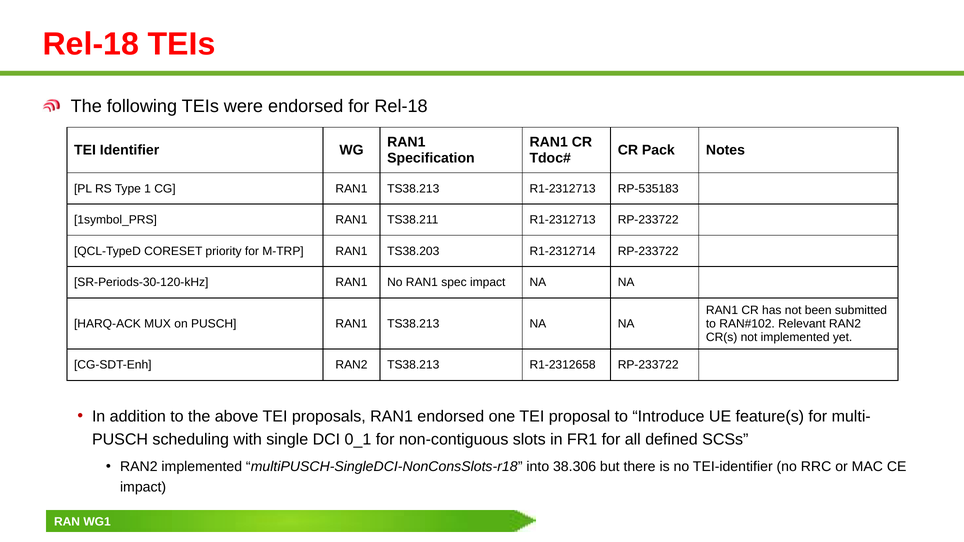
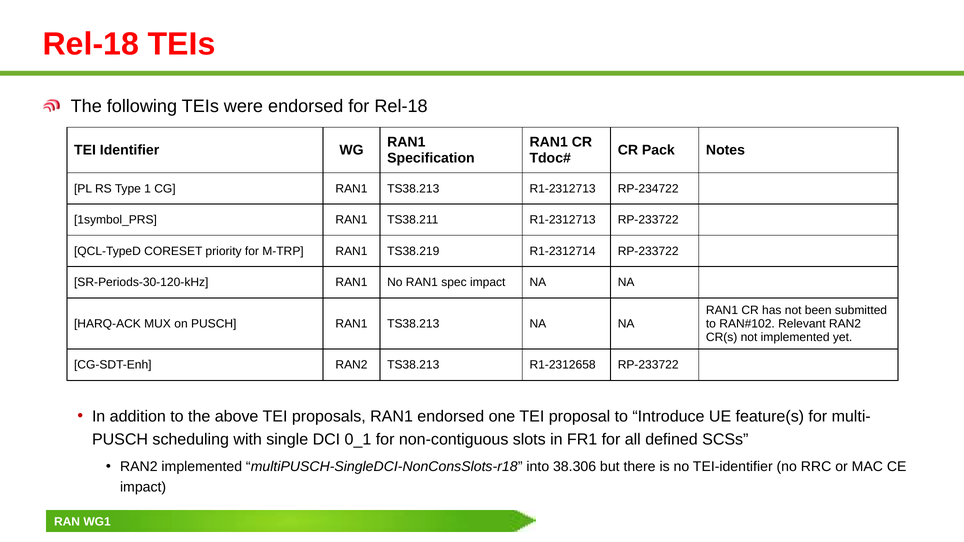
RP-535183: RP-535183 -> RP-234722
TS38.203: TS38.203 -> TS38.219
